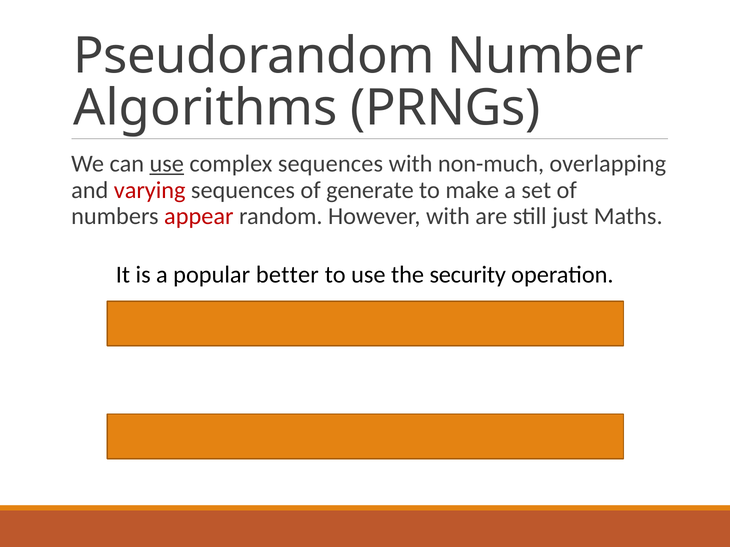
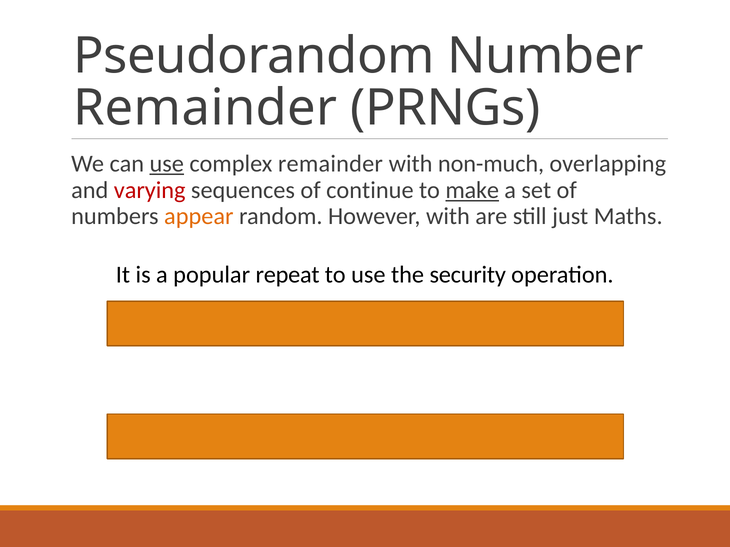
Algorithms at (205, 108): Algorithms -> Remainder
complex sequences: sequences -> remainder
generate: generate -> continue
make underline: none -> present
appear colour: red -> orange
better: better -> repeat
